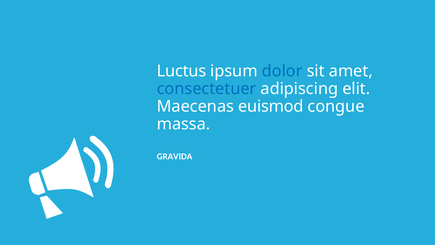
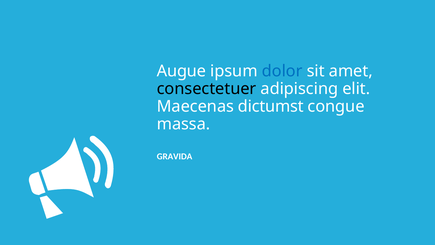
Luctus: Luctus -> Augue
consectetuer colour: blue -> black
euismod: euismod -> dictumst
